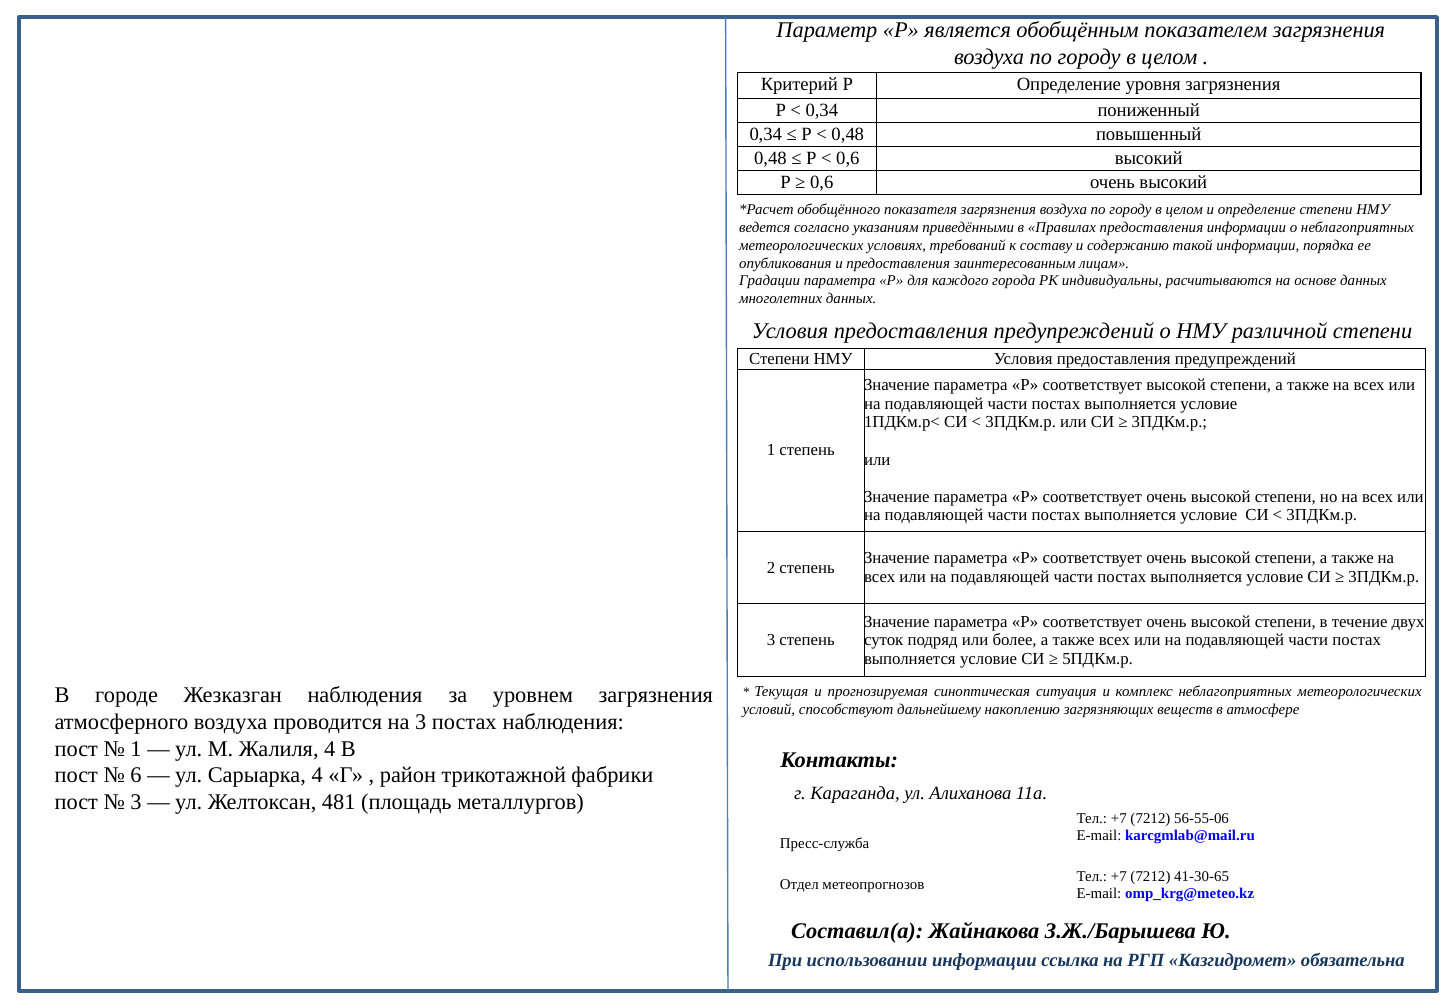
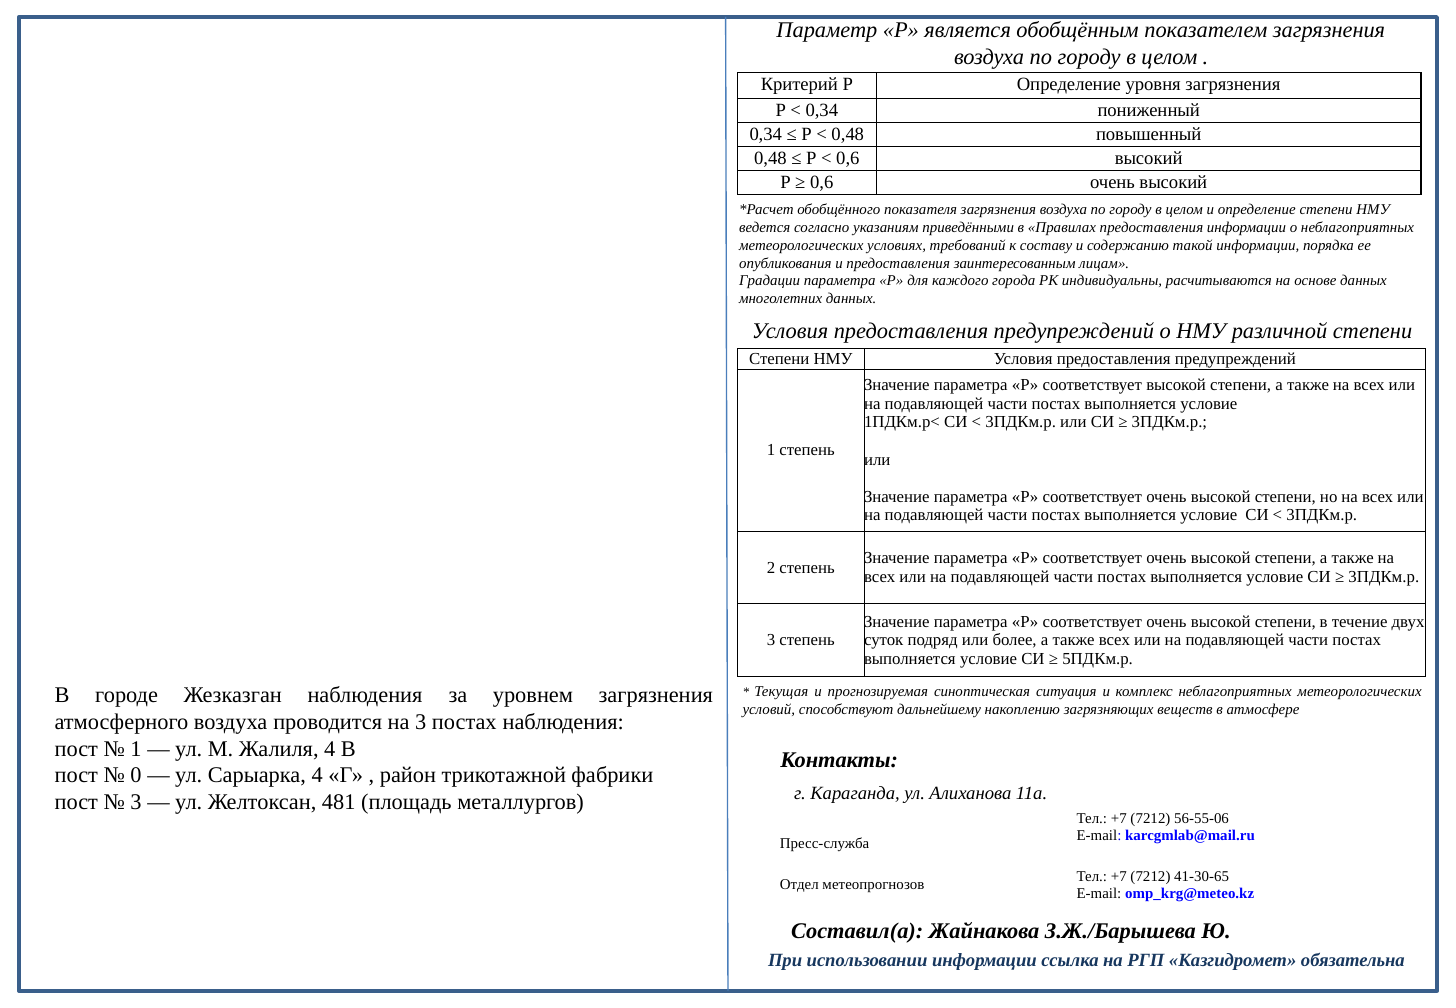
6: 6 -> 0
